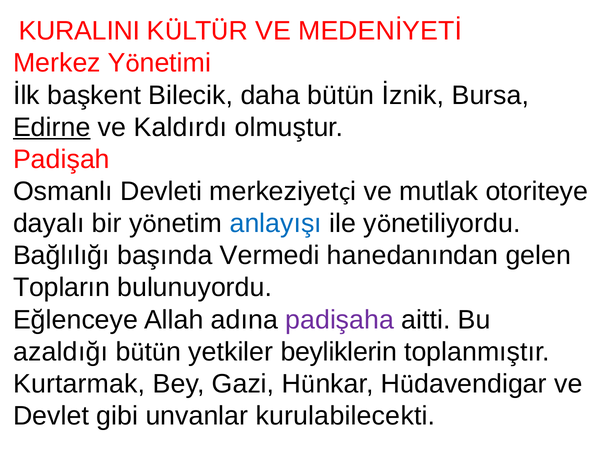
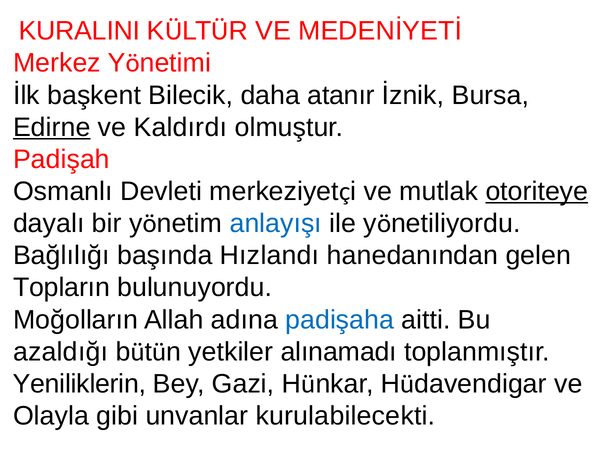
daha bütün: bütün -> atanır
otoriteye underline: none -> present
Vermedi: Vermedi -> Hızlandı
Eğlenceye: Eğlenceye -> Moğolların
padişaha colour: purple -> blue
beyliklerin: beyliklerin -> alınamadı
Kurtarmak: Kurtarmak -> Yeniliklerin
Devlet: Devlet -> Olayla
